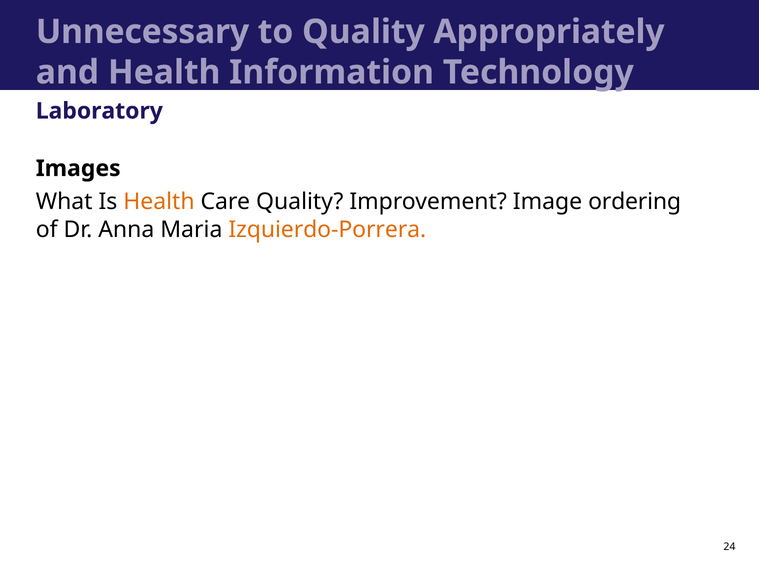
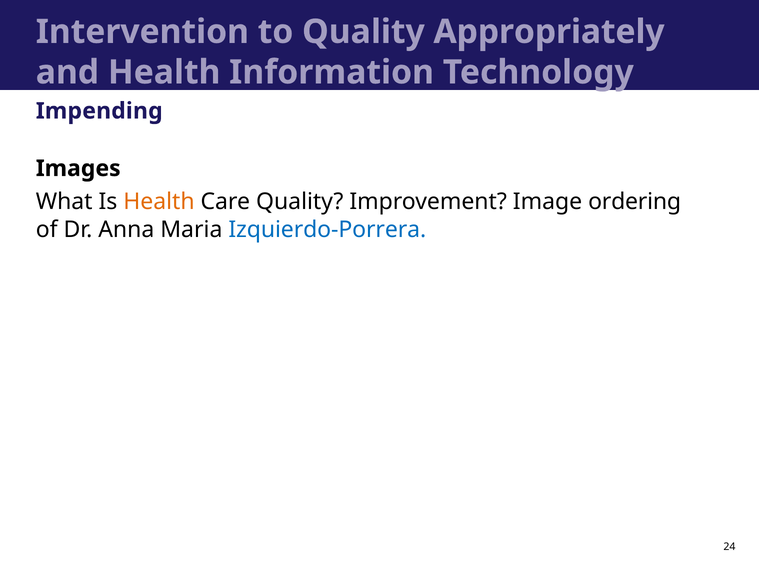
Unnecessary: Unnecessary -> Intervention
Laboratory: Laboratory -> Impending
Izquierdo-Porrera colour: orange -> blue
